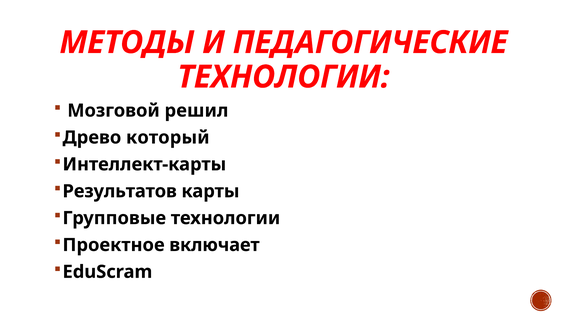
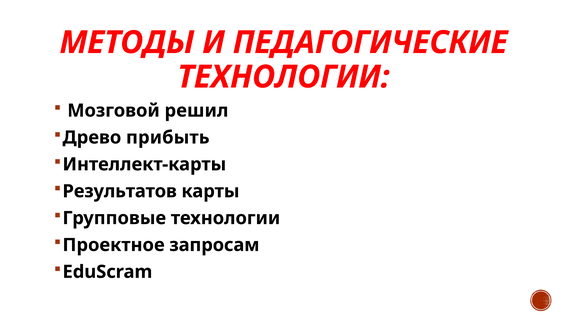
который: который -> прибыть
включает: включает -> запросам
